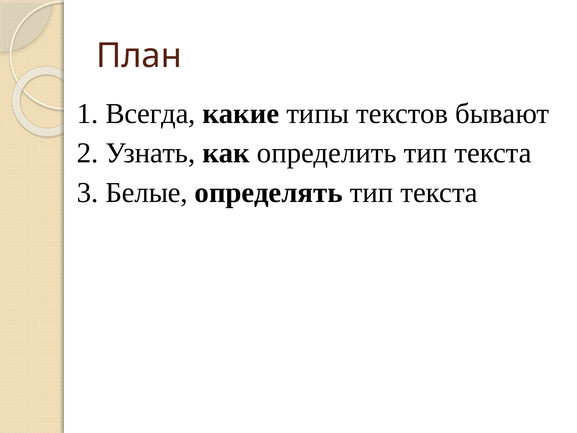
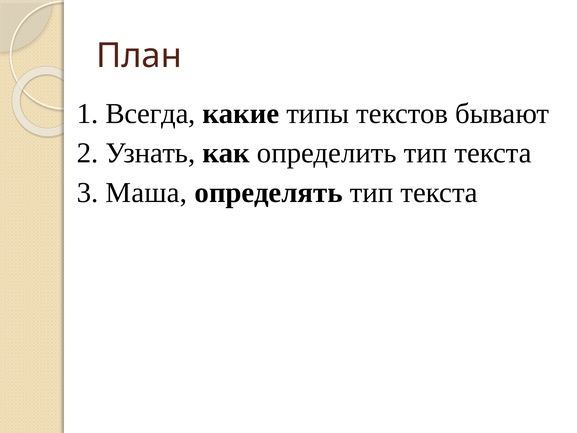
Белые: Белые -> Маша
